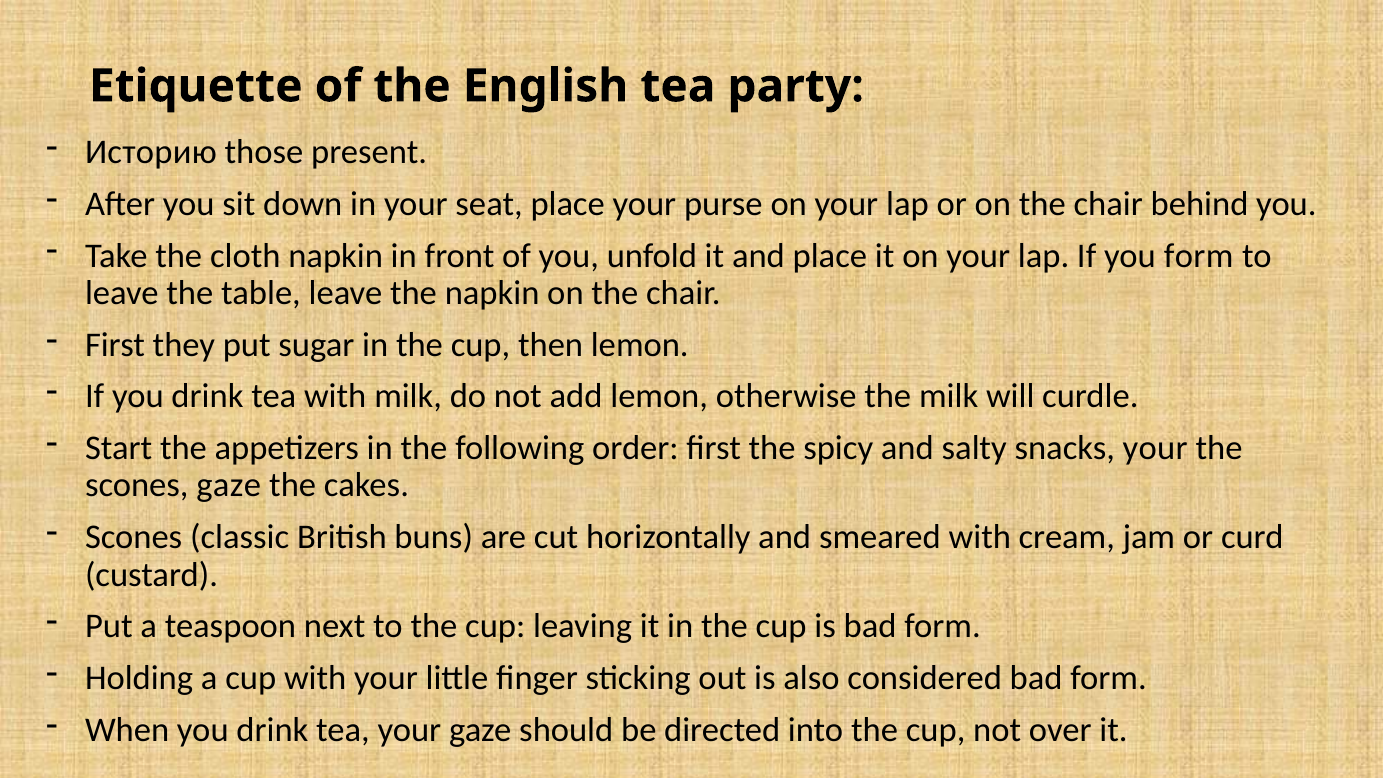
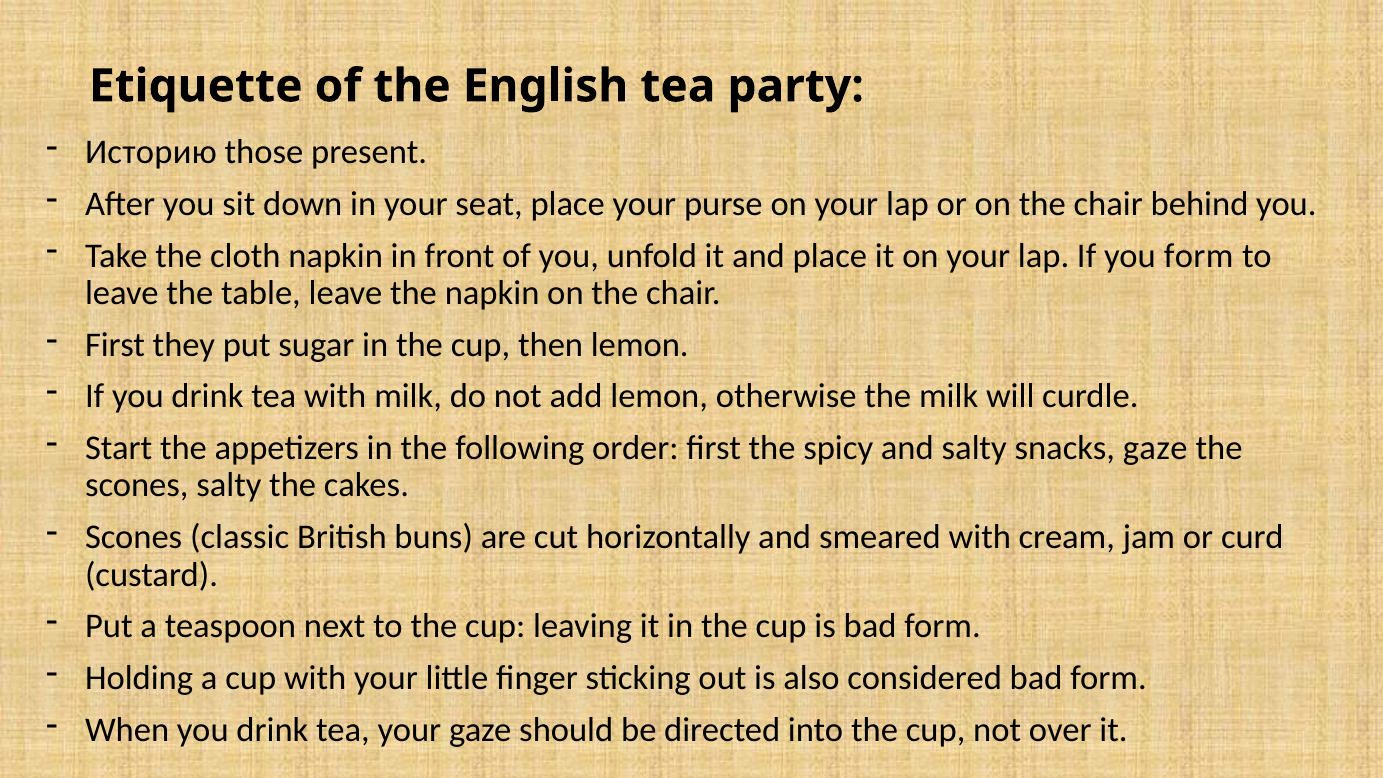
snacks your: your -> gaze
scones gaze: gaze -> salty
